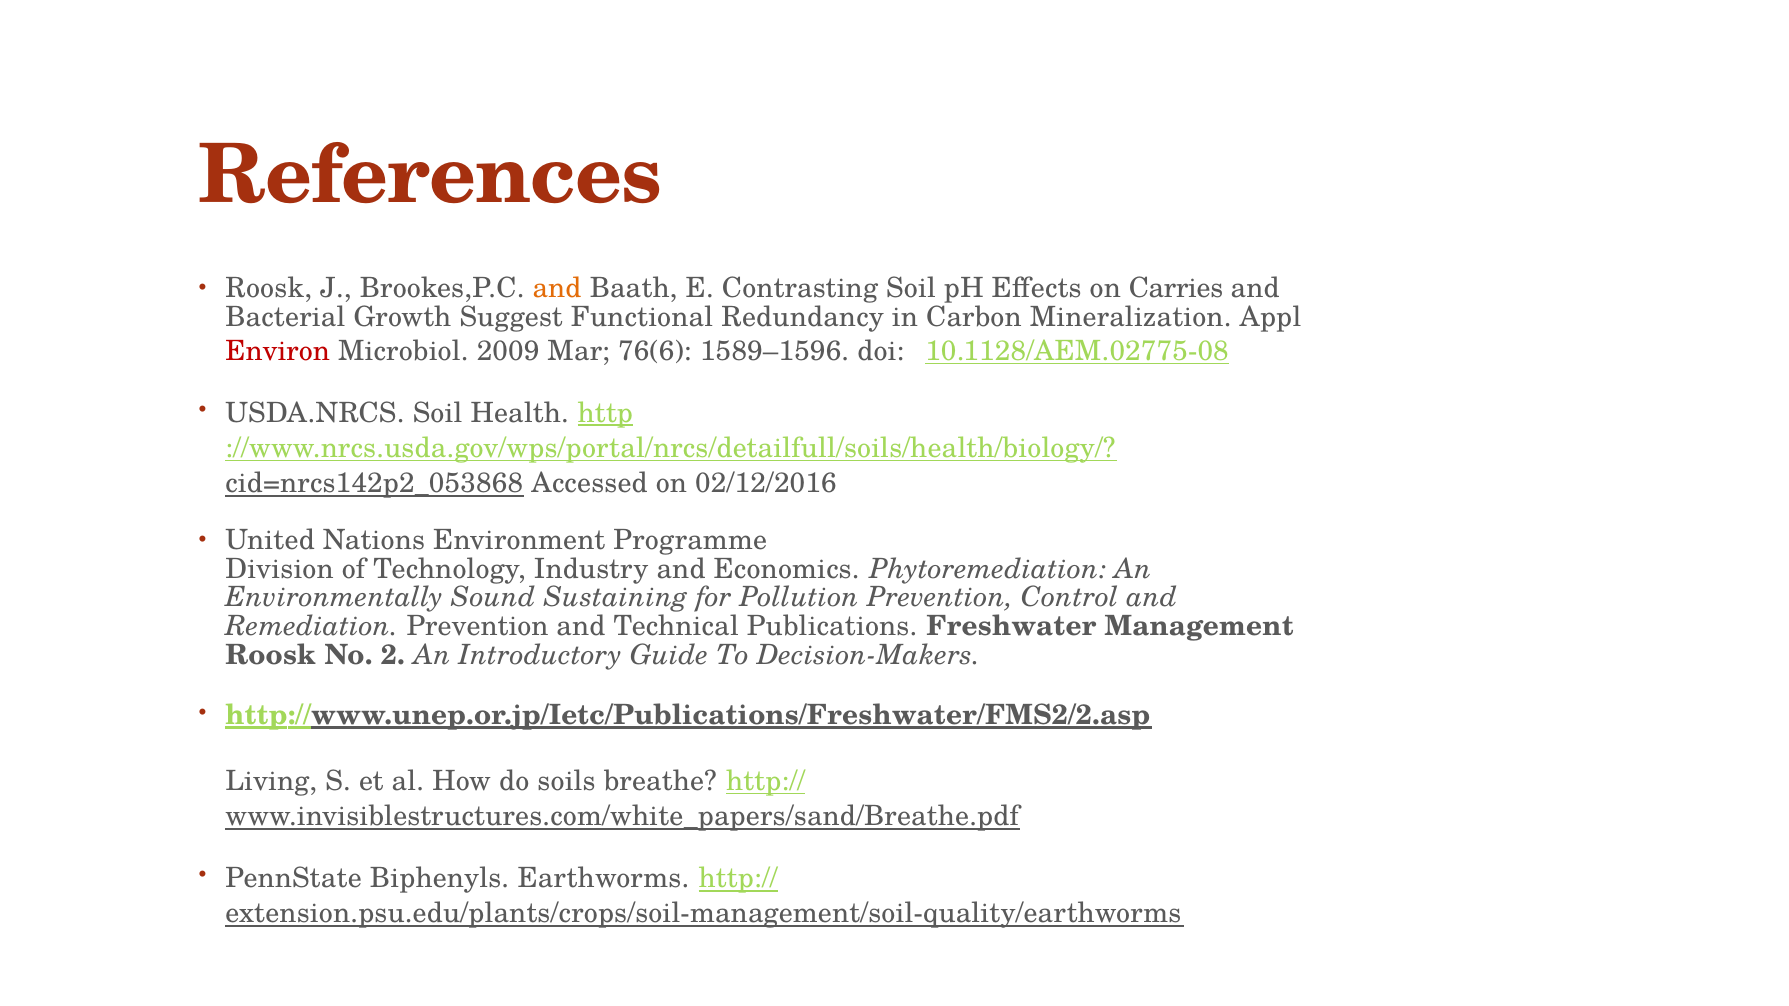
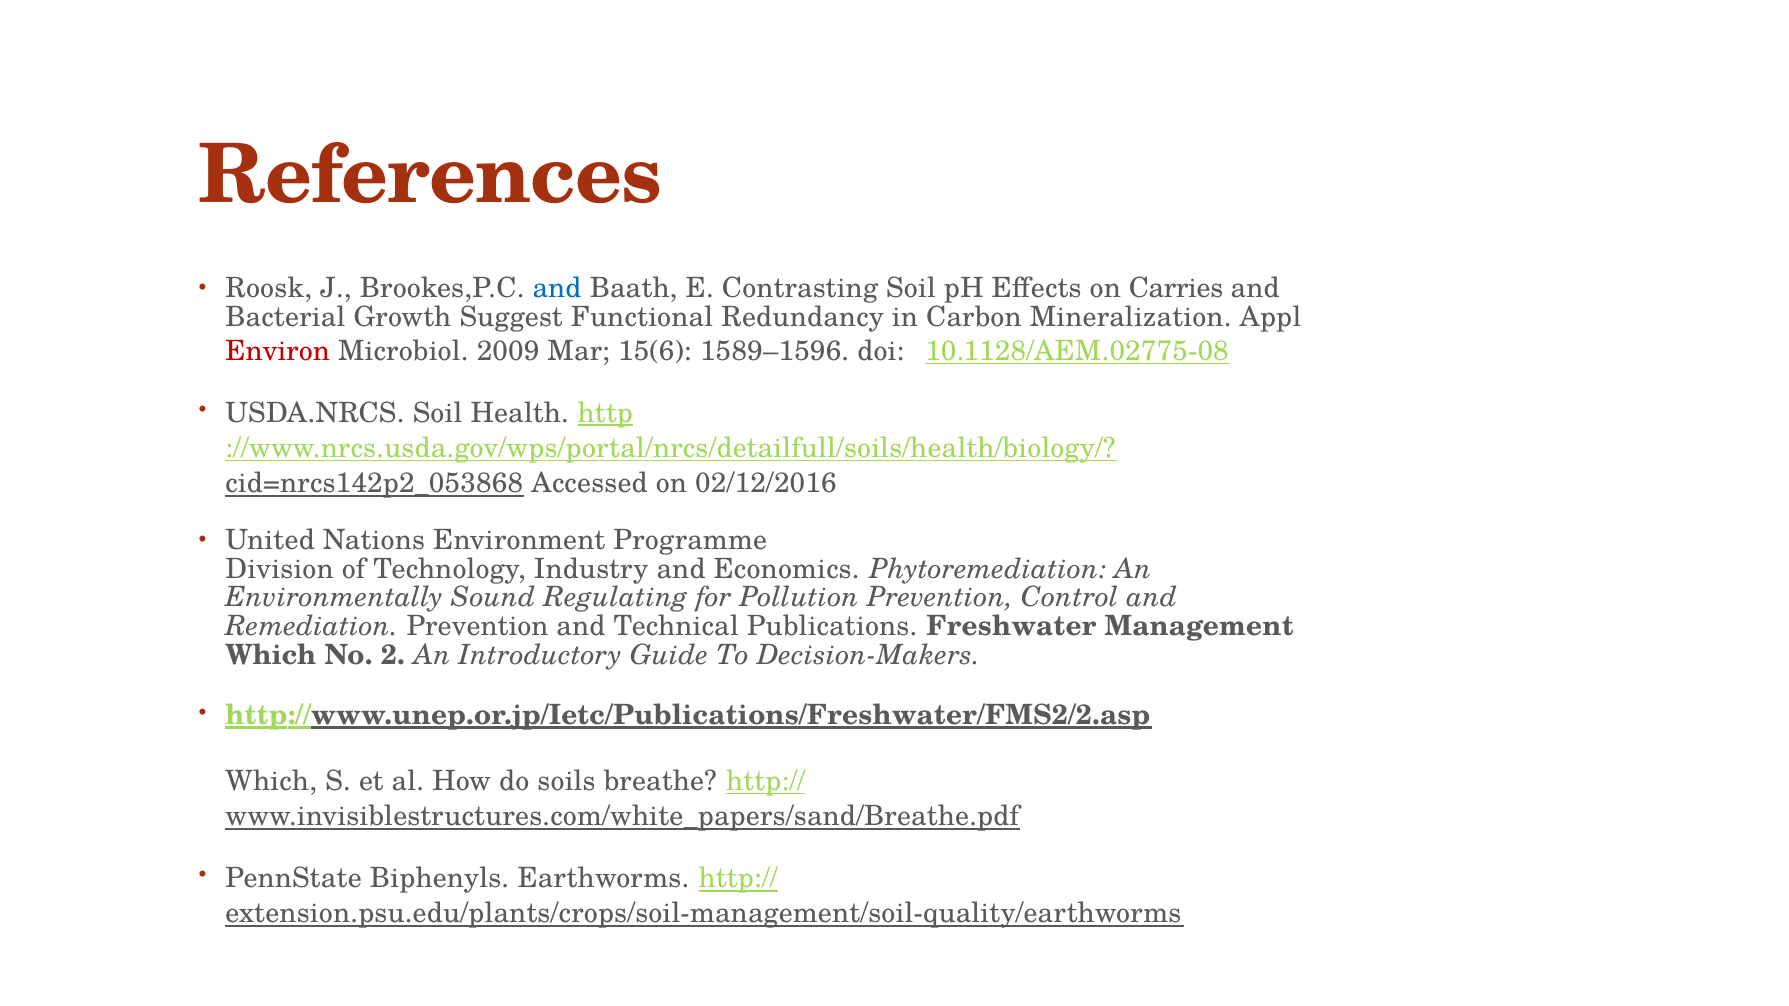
and at (557, 289) colour: orange -> blue
76(6: 76(6 -> 15(6
Sustaining: Sustaining -> Regulating
Roosk at (271, 655): Roosk -> Which
Living at (271, 781): Living -> Which
